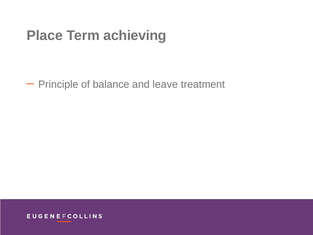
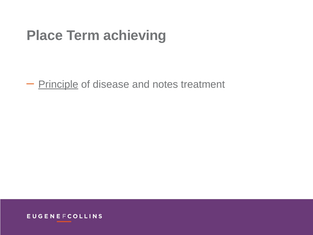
Principle underline: none -> present
balance: balance -> disease
leave: leave -> notes
